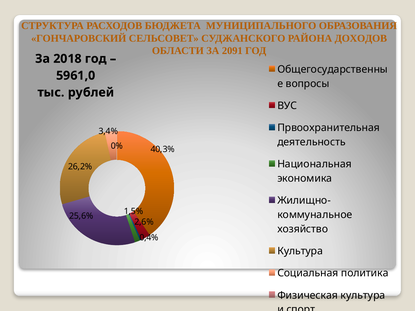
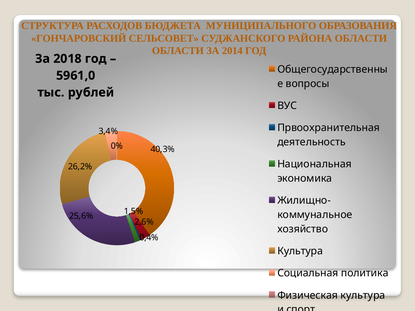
РАЙОНА ДОХОДОВ: ДОХОДОВ -> ОБЛАСТИ
2091: 2091 -> 2014
